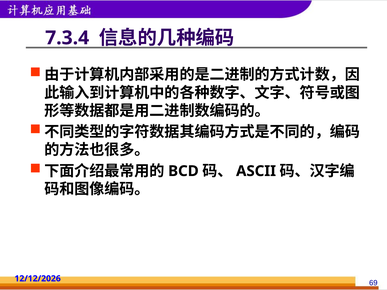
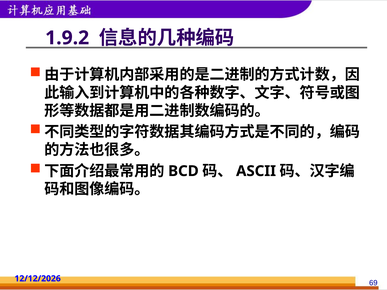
7.3.4: 7.3.4 -> 1.9.2
